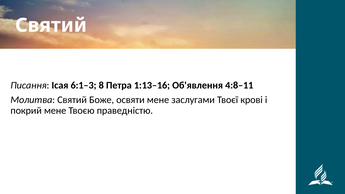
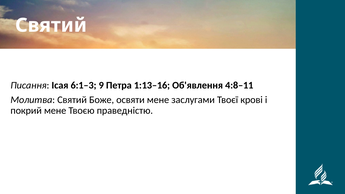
8: 8 -> 9
